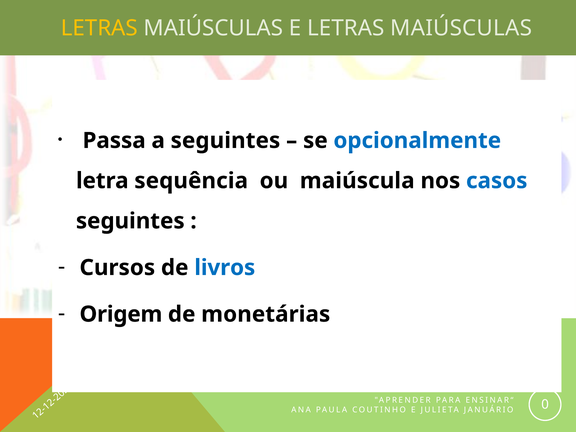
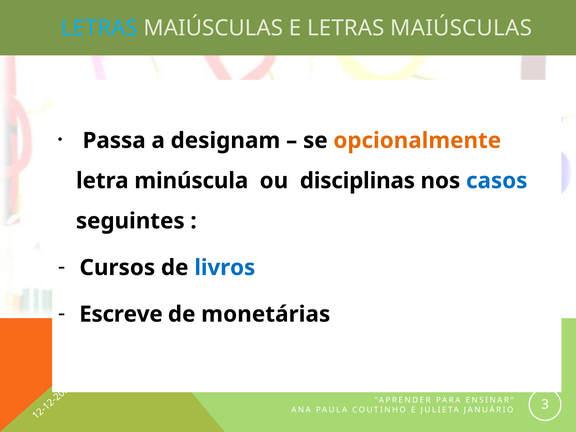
LETRAS at (99, 28) colour: yellow -> light blue
a seguintes: seguintes -> designam
opcionalmente colour: blue -> orange
sequência: sequência -> minúscula
maiúscula: maiúscula -> disciplinas
Origem: Origem -> Escreve
JANUÁRIO 0: 0 -> 3
